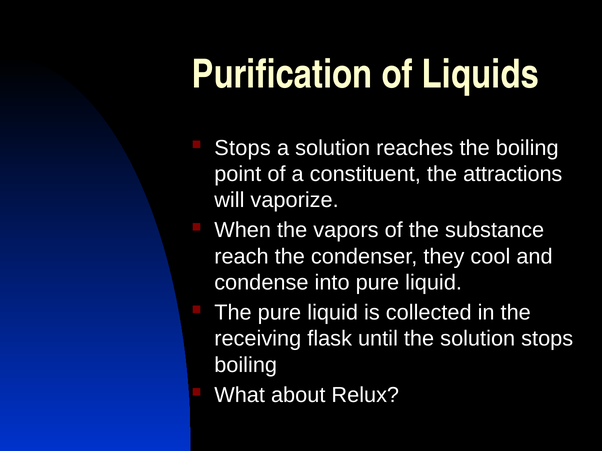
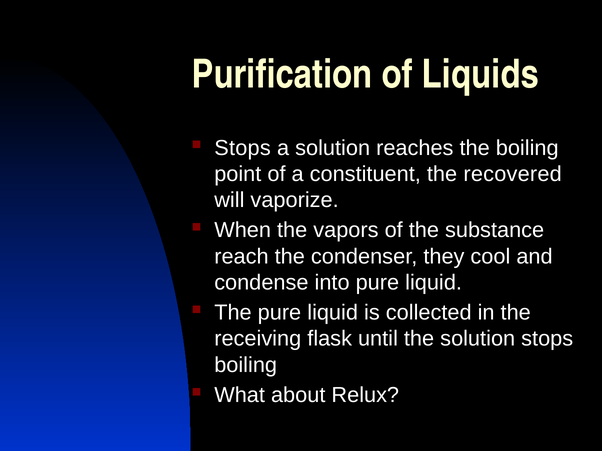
attractions: attractions -> recovered
